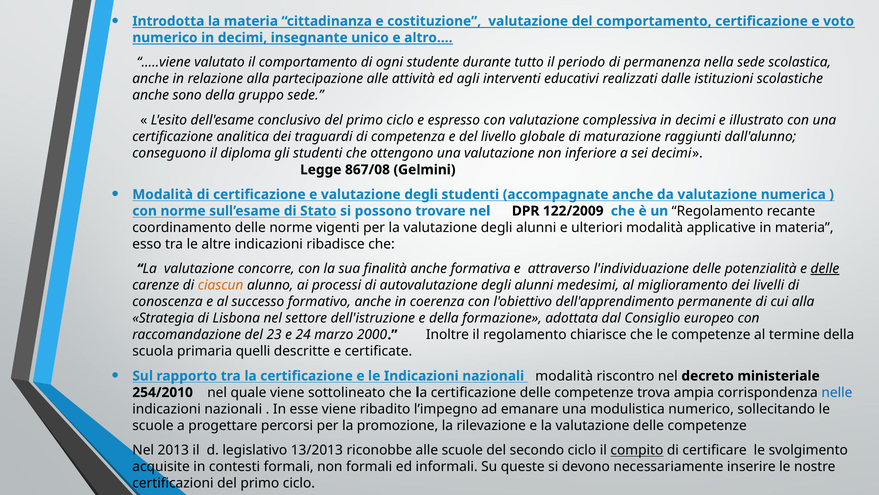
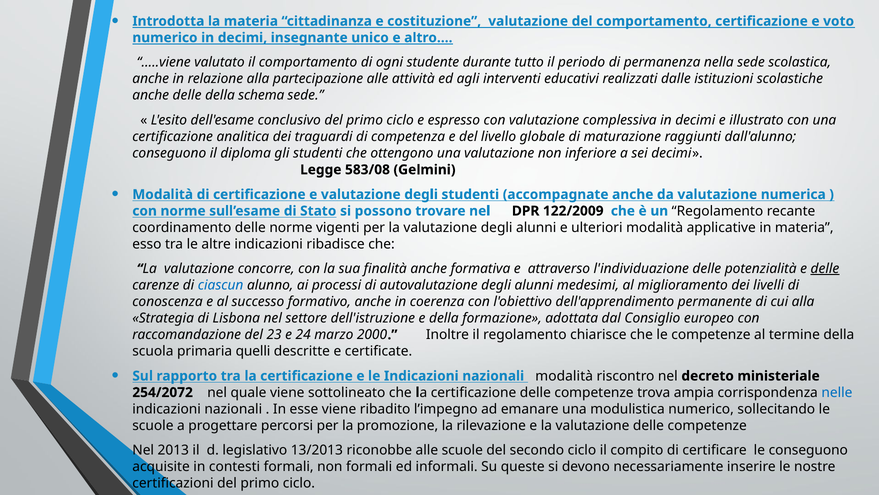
anche sono: sono -> delle
gruppo: gruppo -> schema
867/08: 867/08 -> 583/08
ciascun colour: orange -> blue
254/2010: 254/2010 -> 254/2072
compito underline: present -> none
le svolgimento: svolgimento -> conseguono
